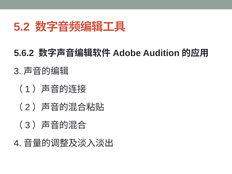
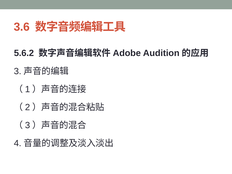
5.2: 5.2 -> 3.6
